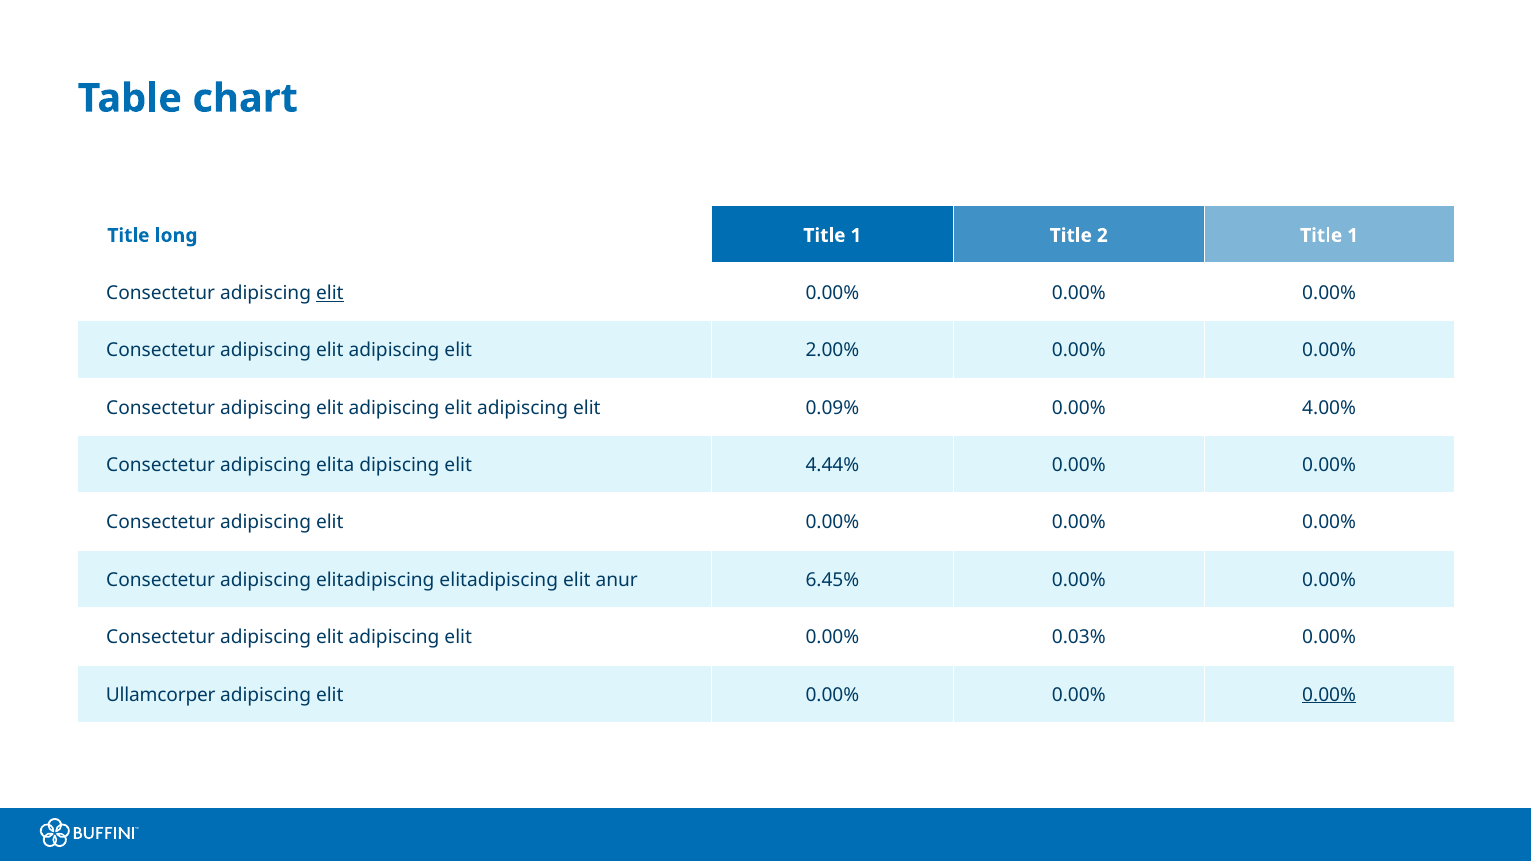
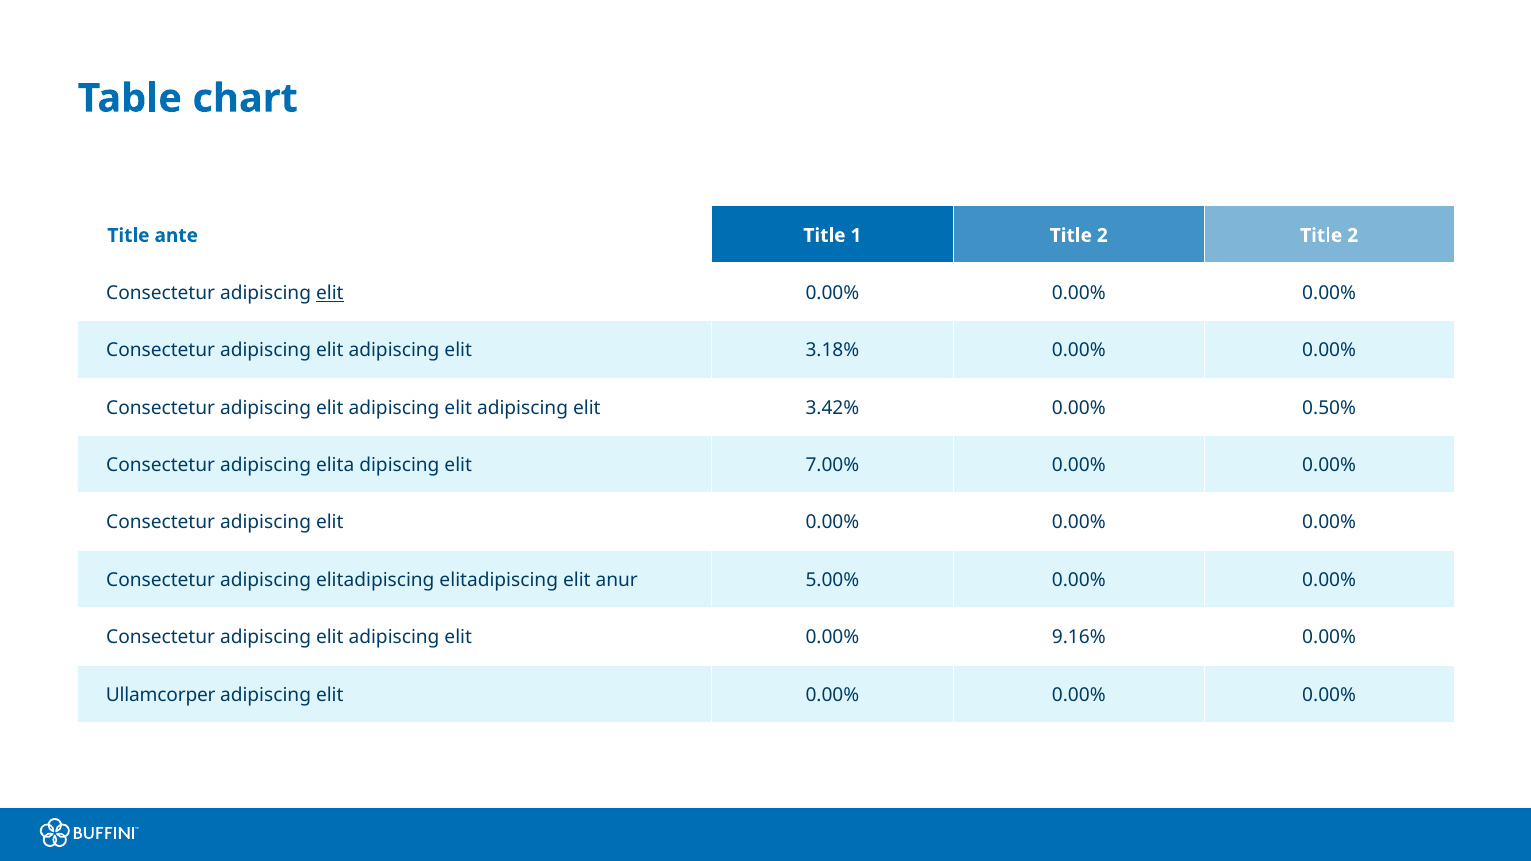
long: long -> ante
2 Title 1: 1 -> 2
2.00%: 2.00% -> 3.18%
0.09%: 0.09% -> 3.42%
4.00%: 4.00% -> 0.50%
4.44%: 4.44% -> 7.00%
6.45%: 6.45% -> 5.00%
0.03%: 0.03% -> 9.16%
0.00% at (1329, 695) underline: present -> none
